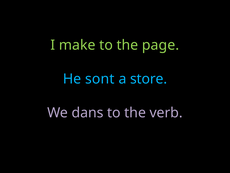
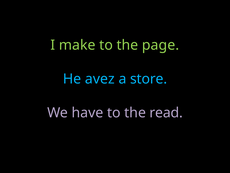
sont: sont -> avez
dans: dans -> have
verb: verb -> read
